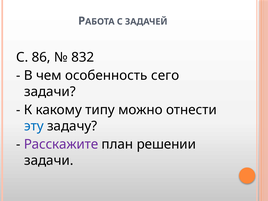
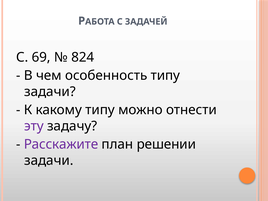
86: 86 -> 69
832: 832 -> 824
особенность сего: сего -> типу
эту colour: blue -> purple
